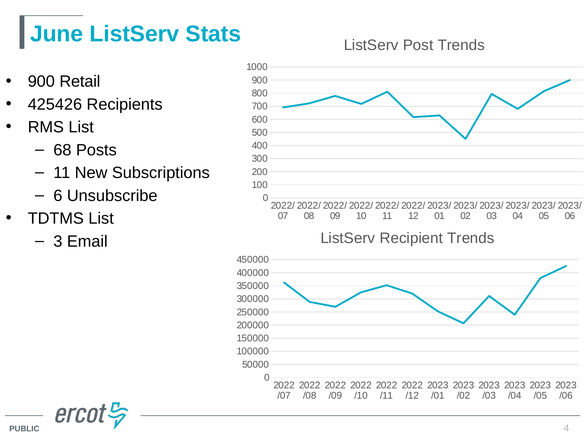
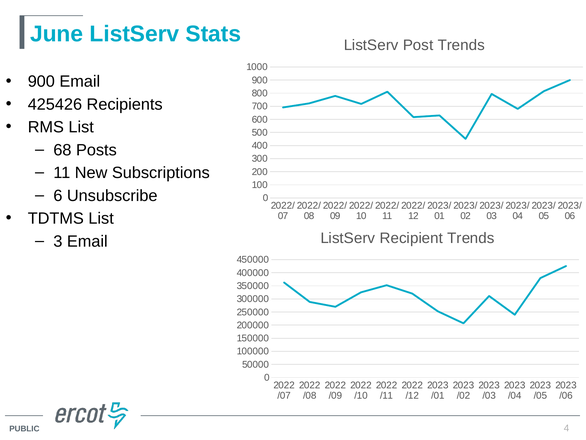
900 Retail: Retail -> Email
